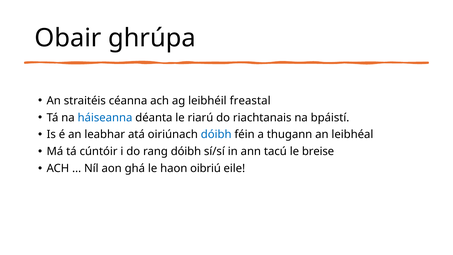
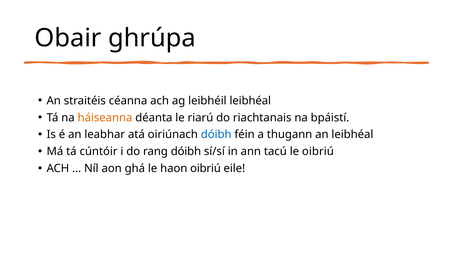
leibhéil freastal: freastal -> leibhéal
háiseanna colour: blue -> orange
le breise: breise -> oibriú
